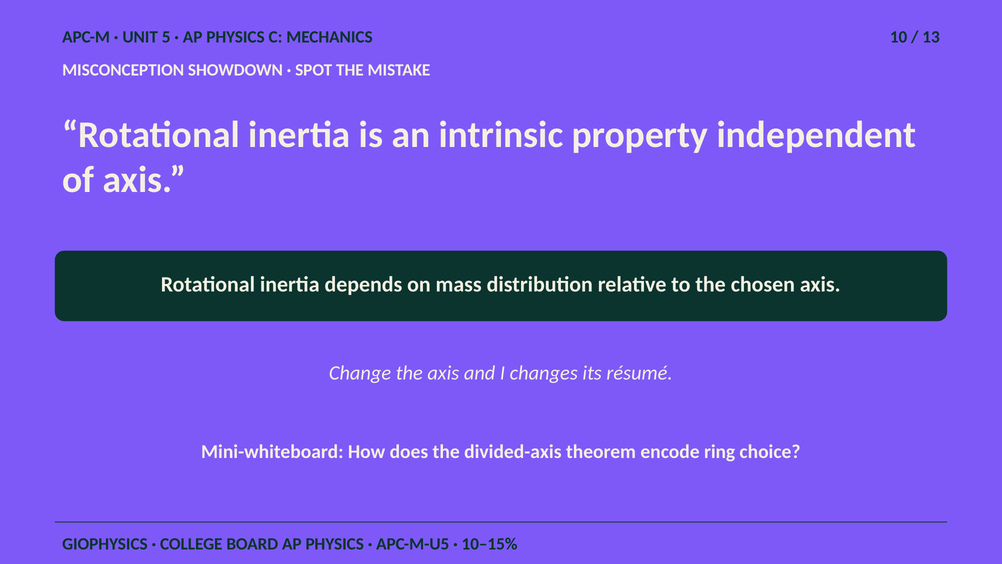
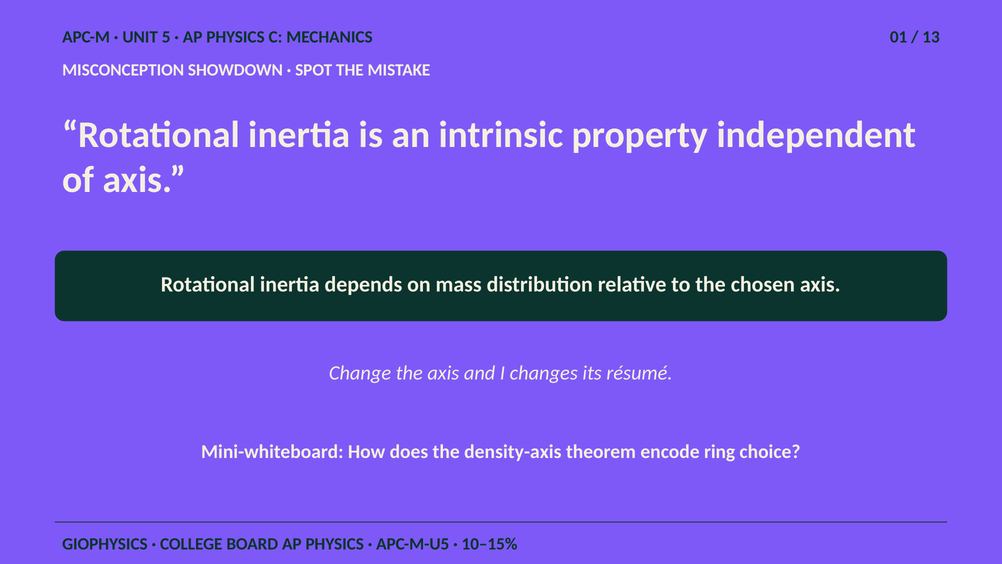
10: 10 -> 01
divided-axis: divided-axis -> density-axis
